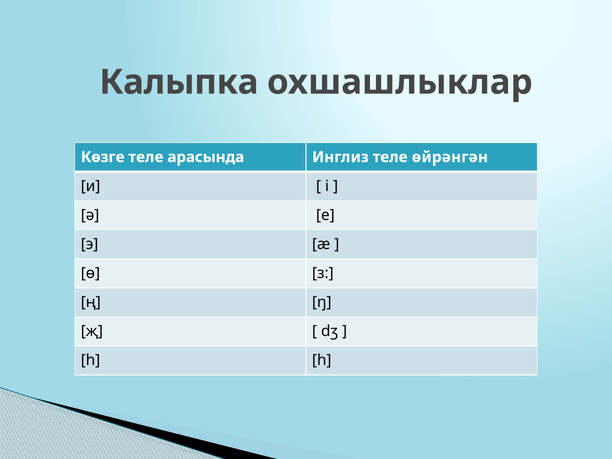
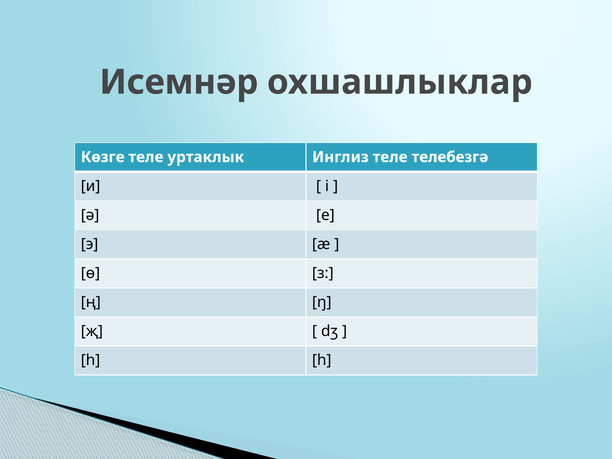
Калыпка: Калыпка -> Исемнәр
арасында: арасында -> уртаклык
өйрәнгән: өйрәнгән -> телебезгә
